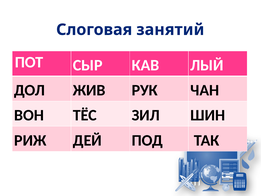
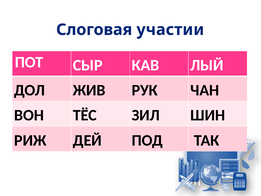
занятий: занятий -> участии
